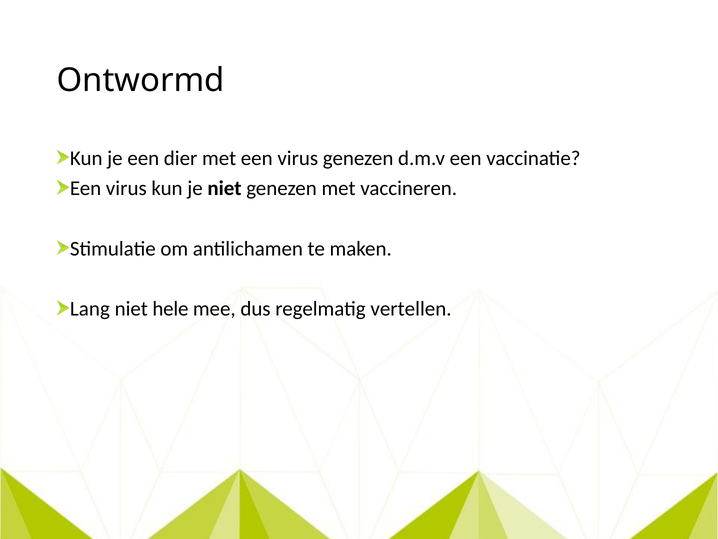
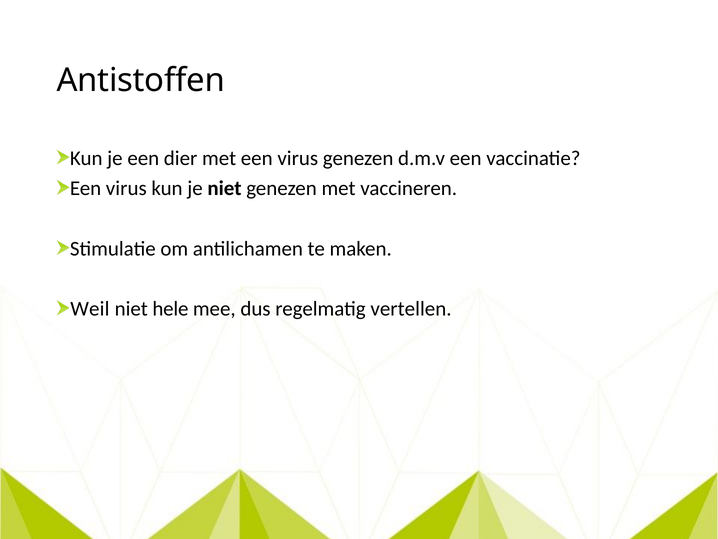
Ontwormd: Ontwormd -> Antistoffen
Lang: Lang -> Weil
